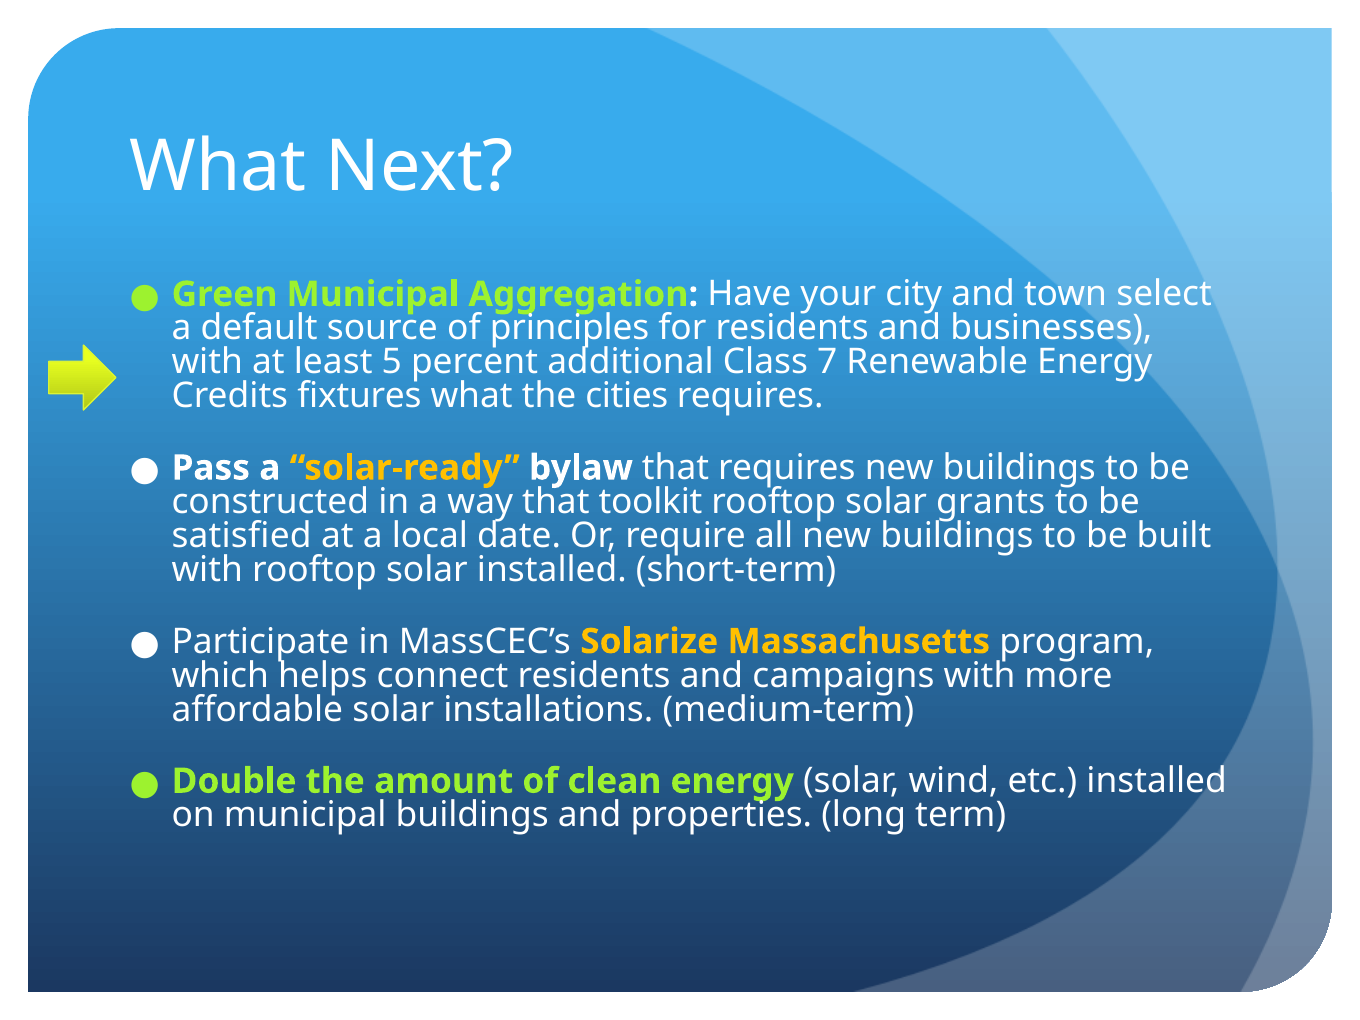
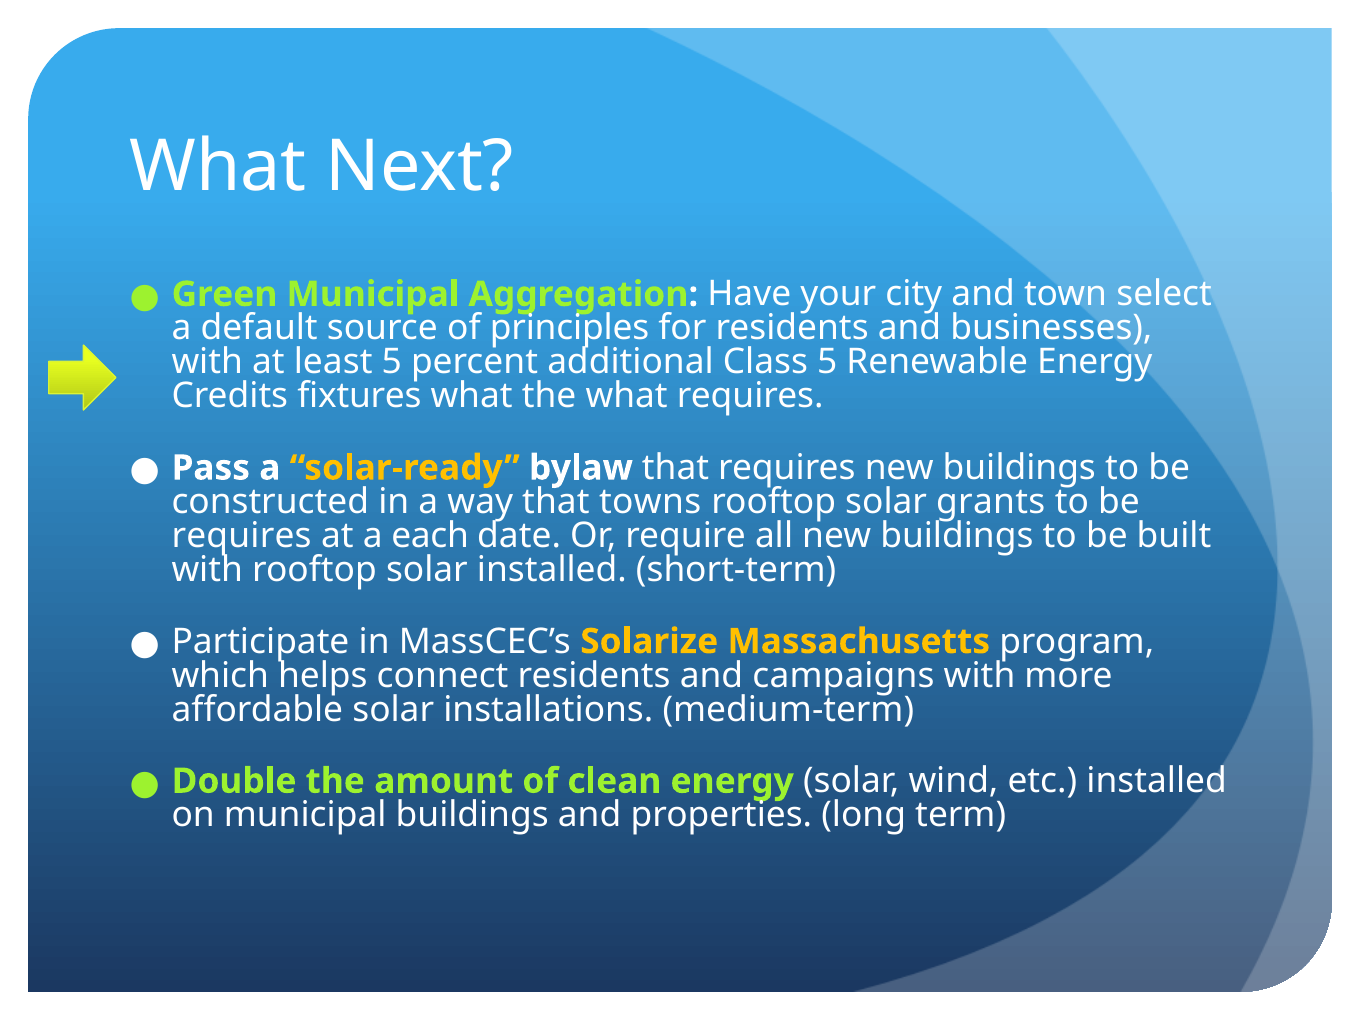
Class 7: 7 -> 5
the cities: cities -> what
toolkit: toolkit -> towns
satisfied at (242, 536): satisfied -> requires
local: local -> each
